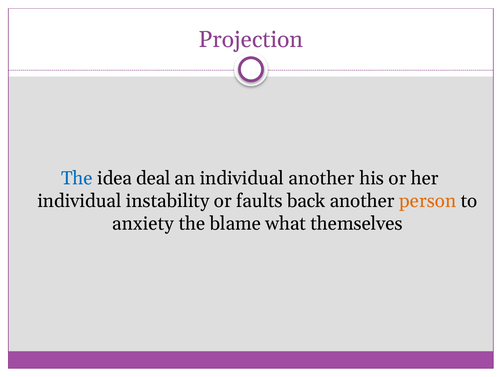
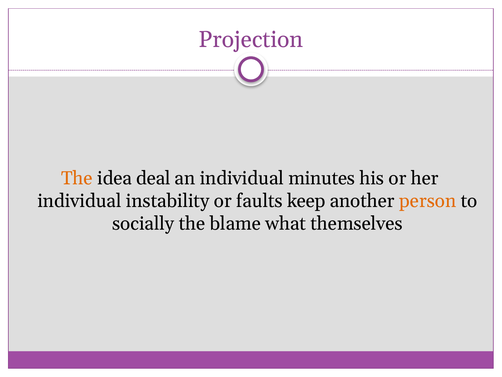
The at (77, 178) colour: blue -> orange
individual another: another -> minutes
back: back -> keep
anxiety: anxiety -> socially
